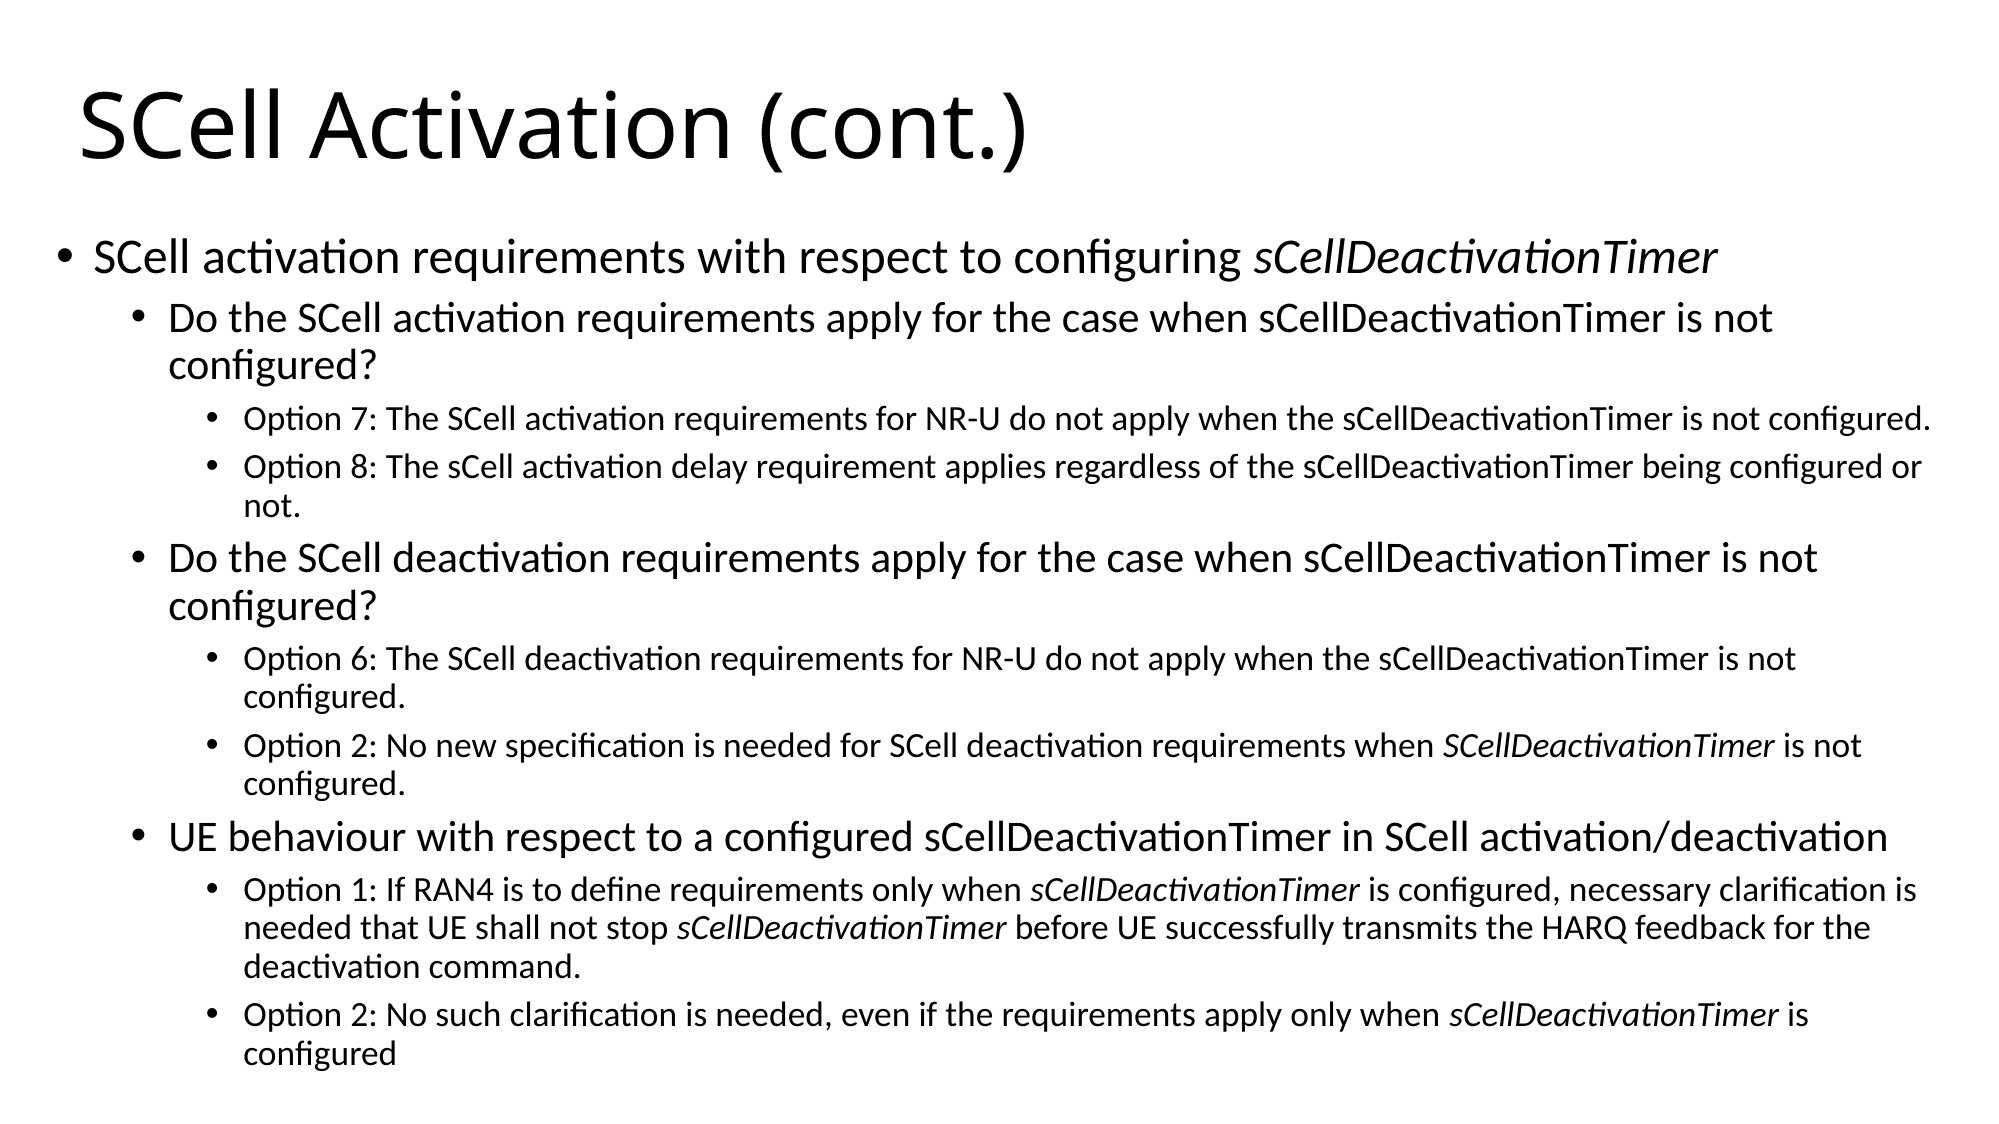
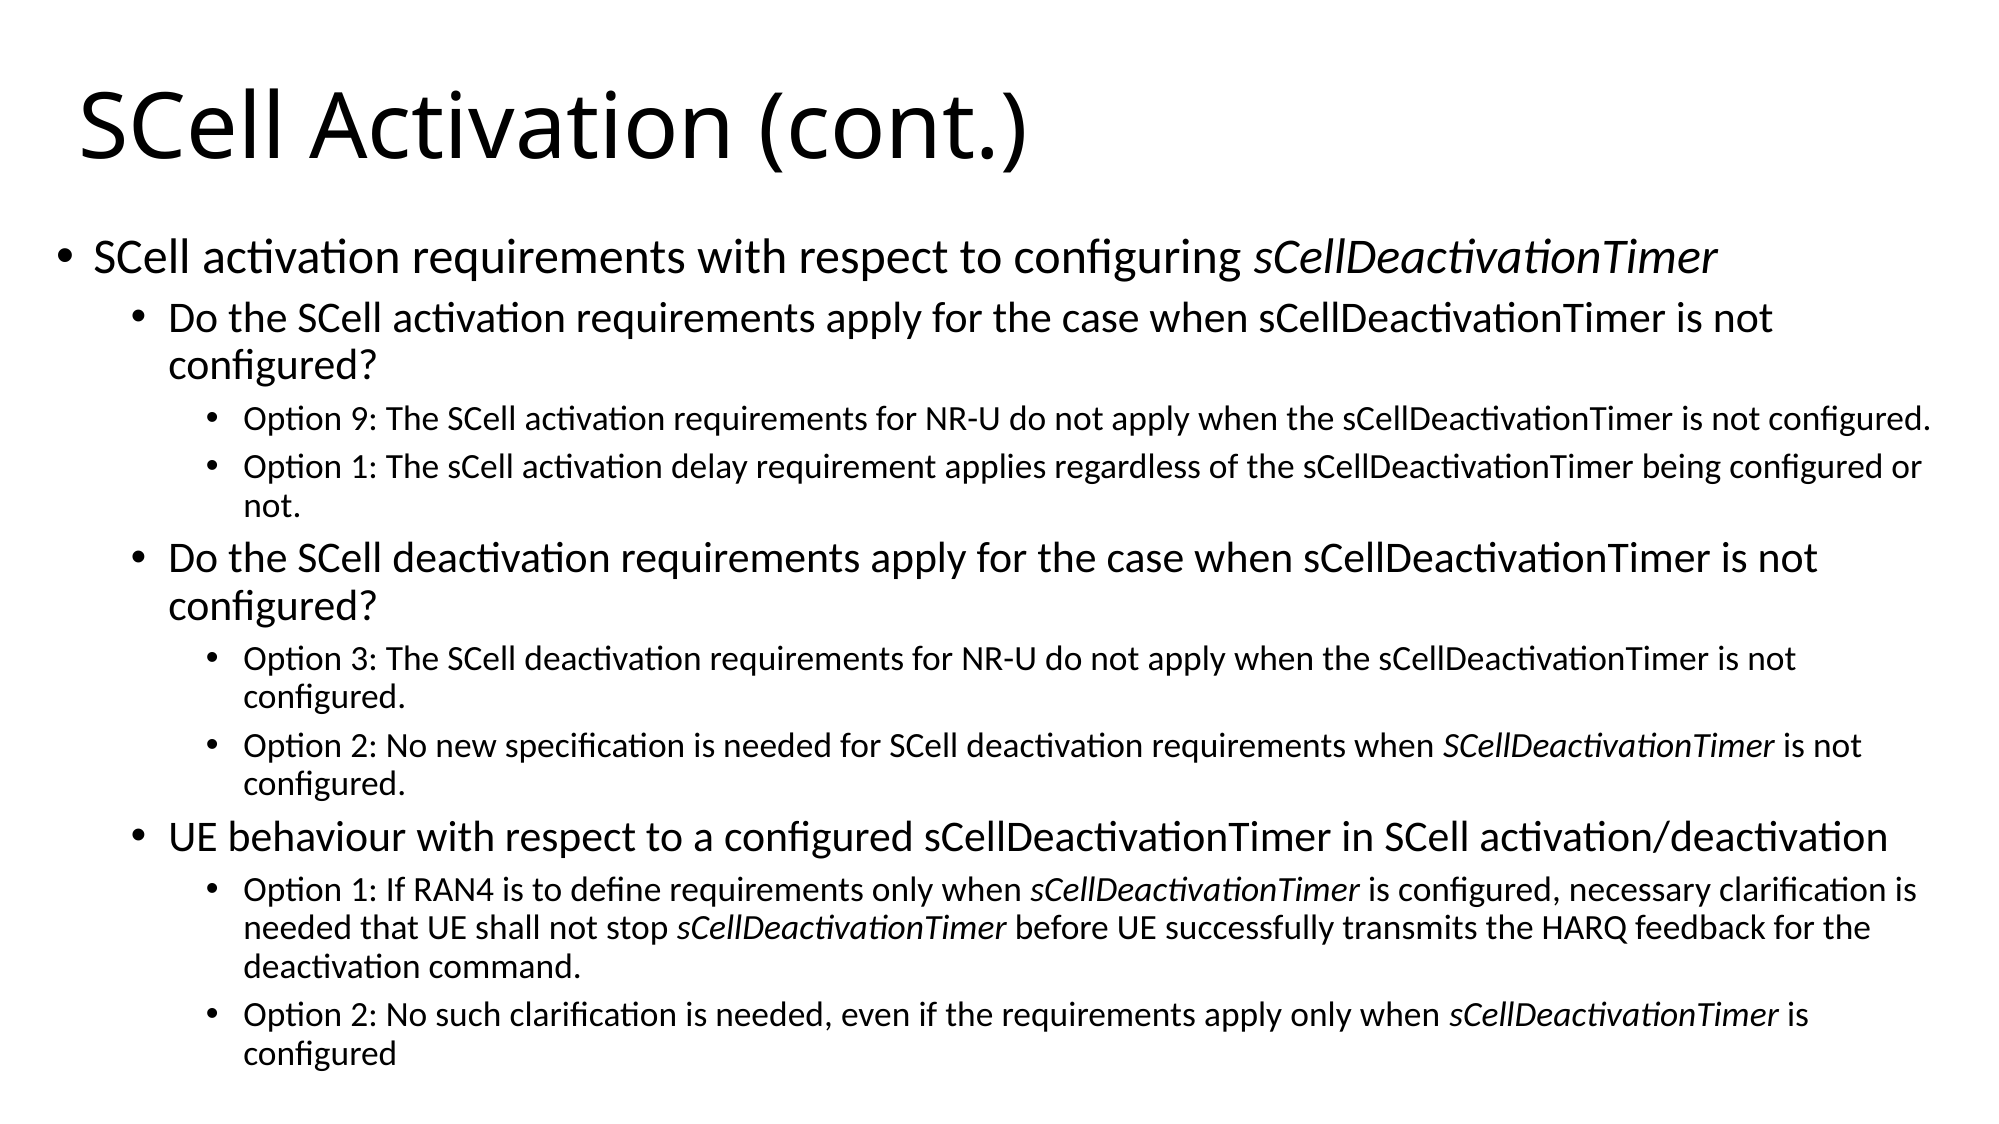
7: 7 -> 9
8 at (364, 467): 8 -> 1
6: 6 -> 3
